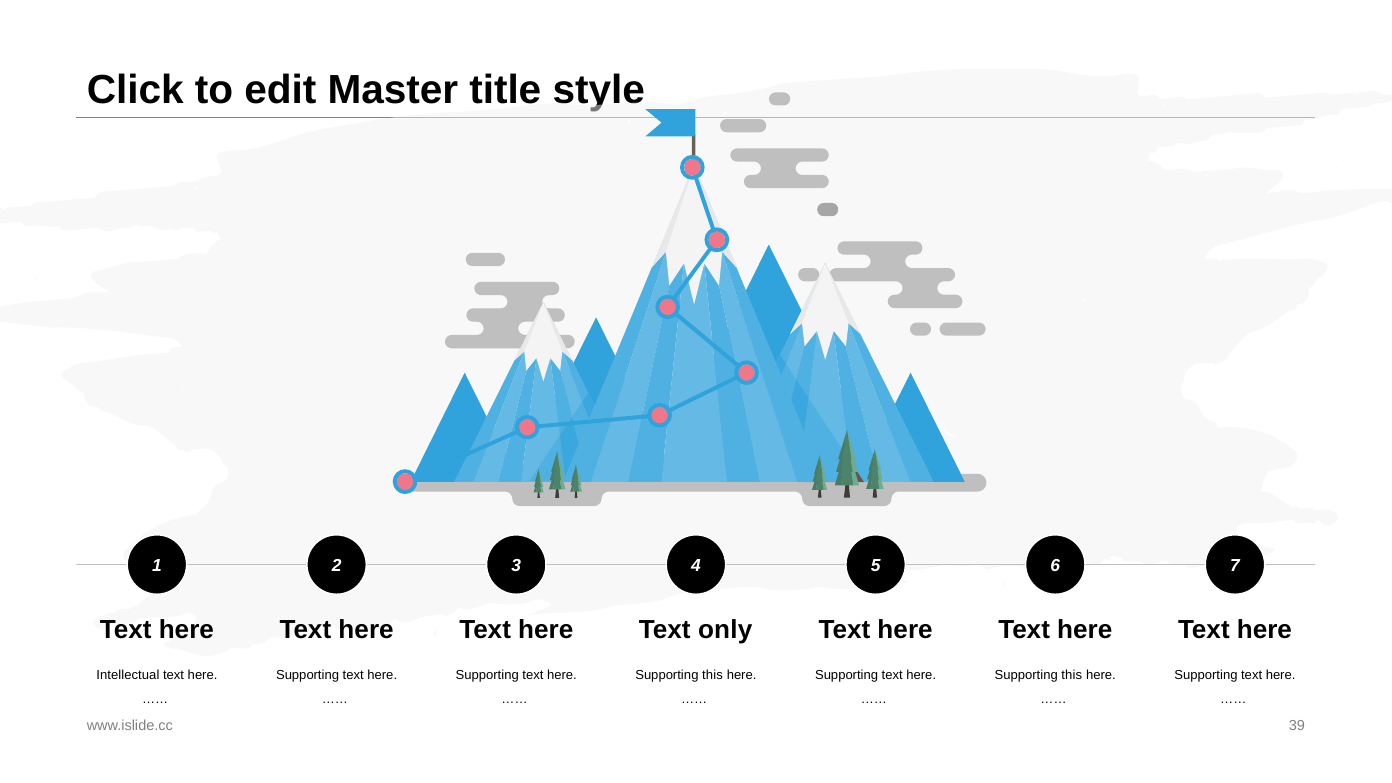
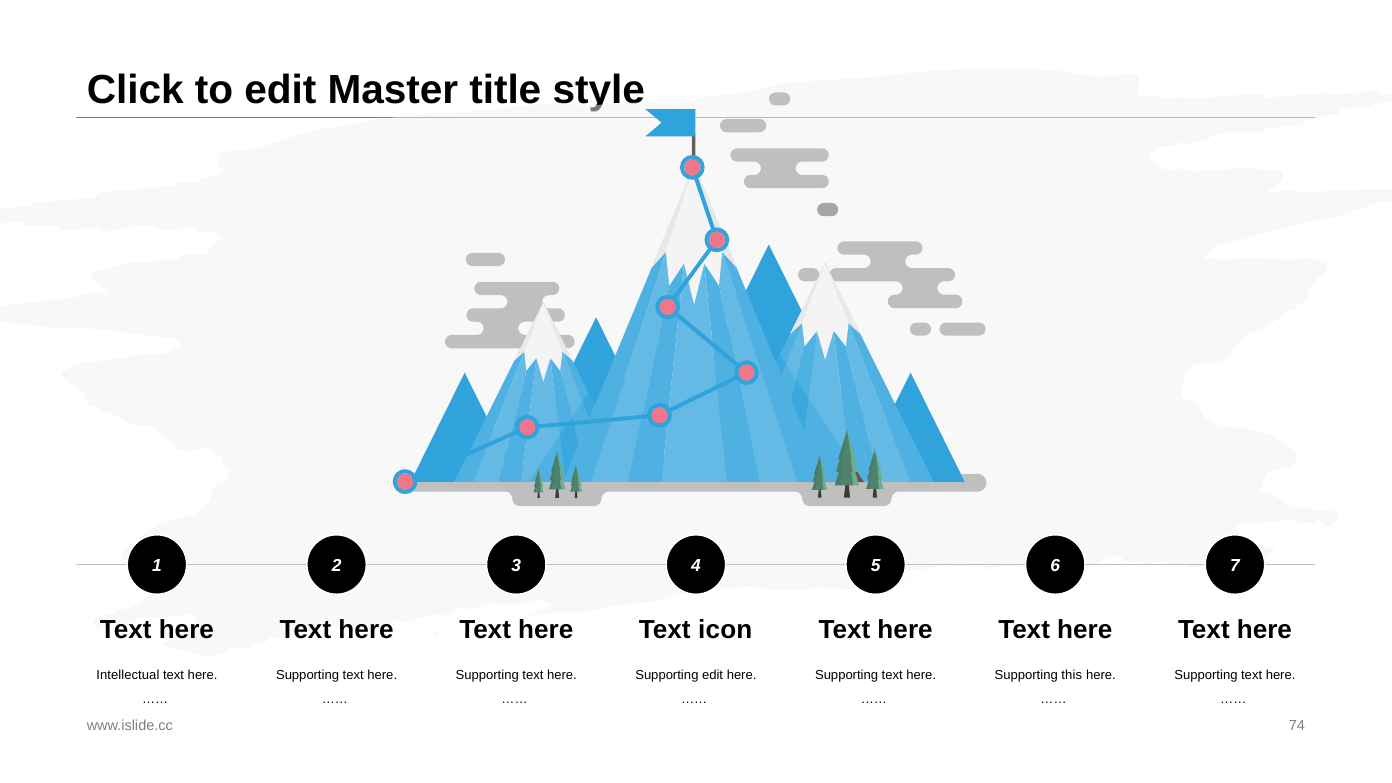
only: only -> icon
this at (712, 676): this -> edit
39: 39 -> 74
